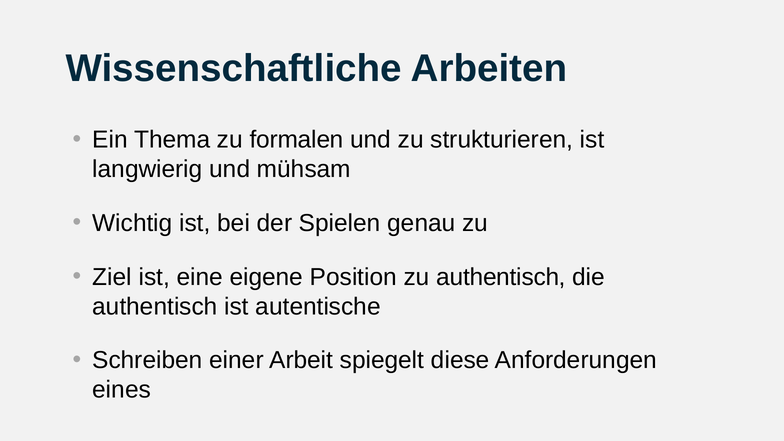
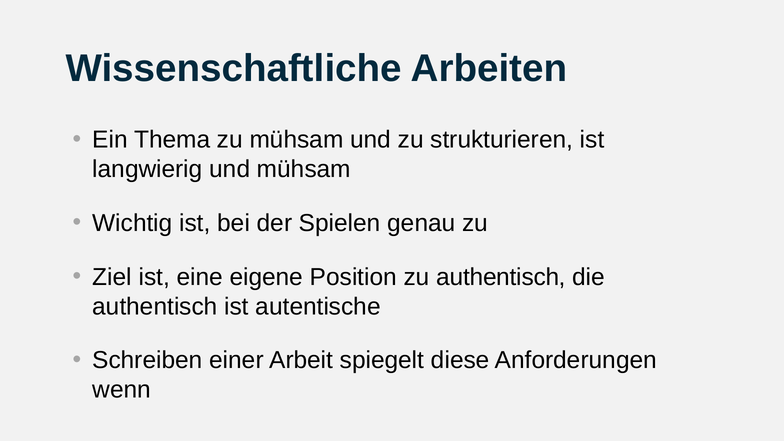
zu formalen: formalen -> mühsam
eines: eines -> wenn
